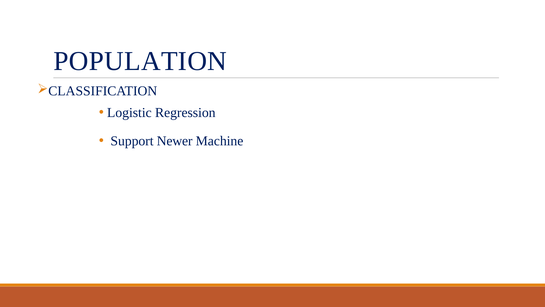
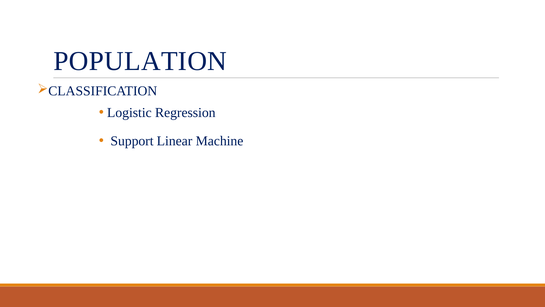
Newer: Newer -> Linear
